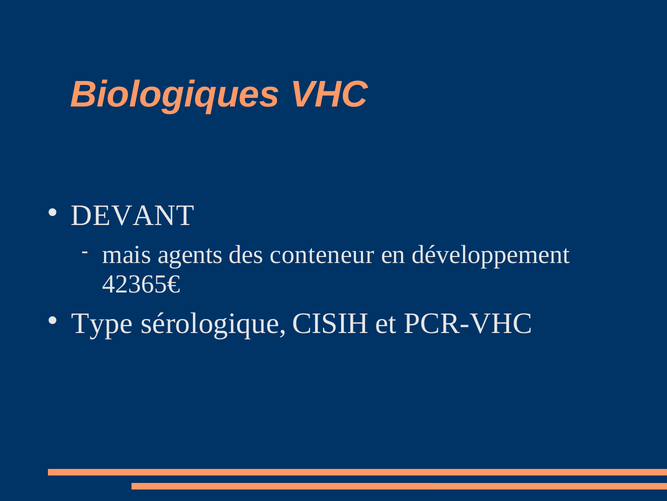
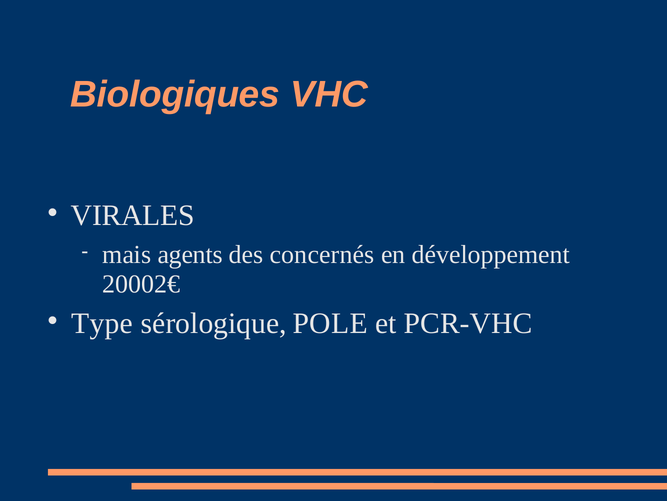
DEVANT: DEVANT -> VIRALES
conteneur: conteneur -> concernés
42365€: 42365€ -> 20002€
CISIH: CISIH -> POLE
